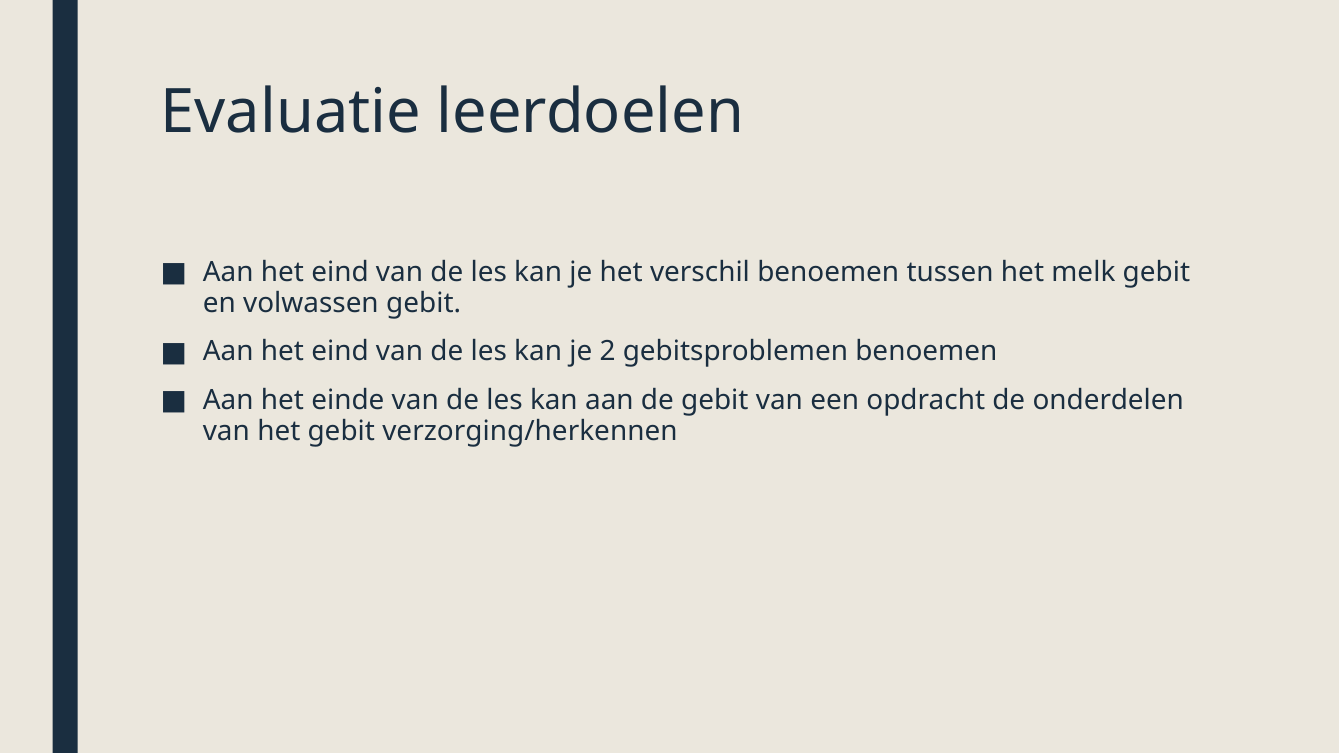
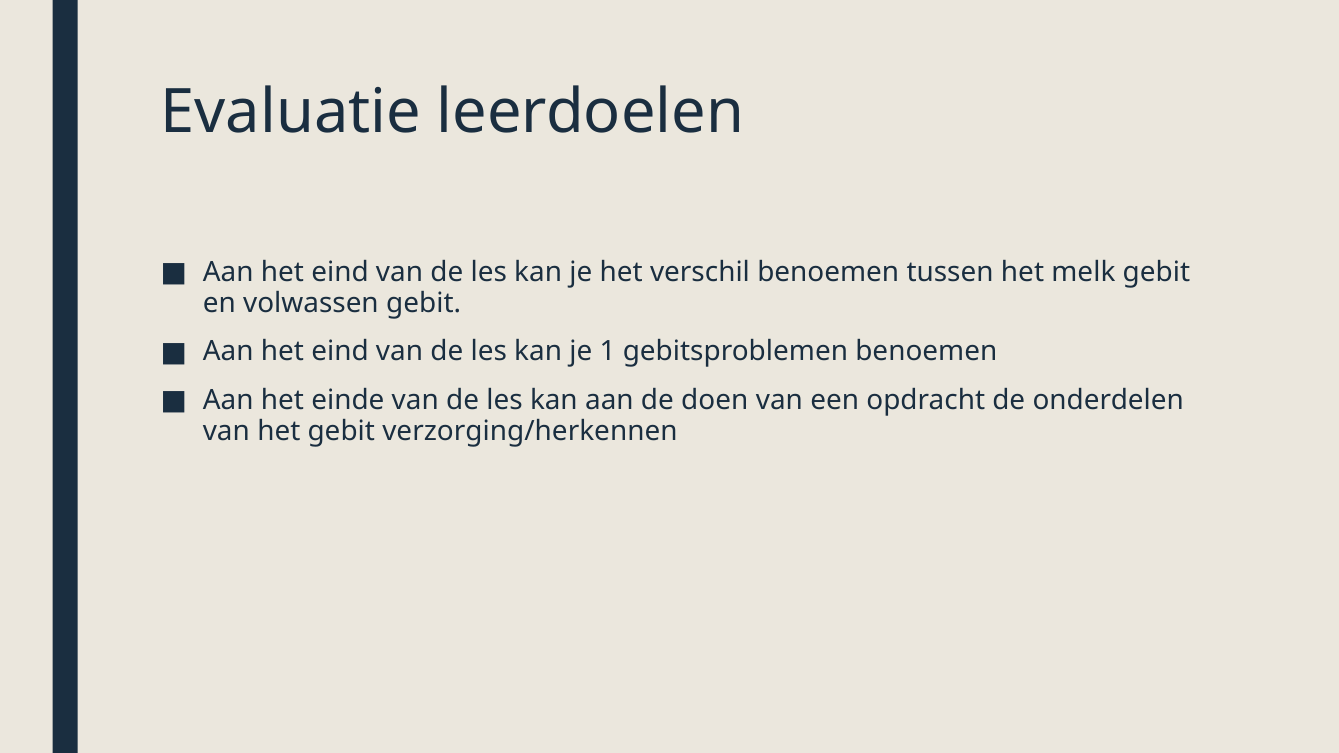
2: 2 -> 1
de gebit: gebit -> doen
